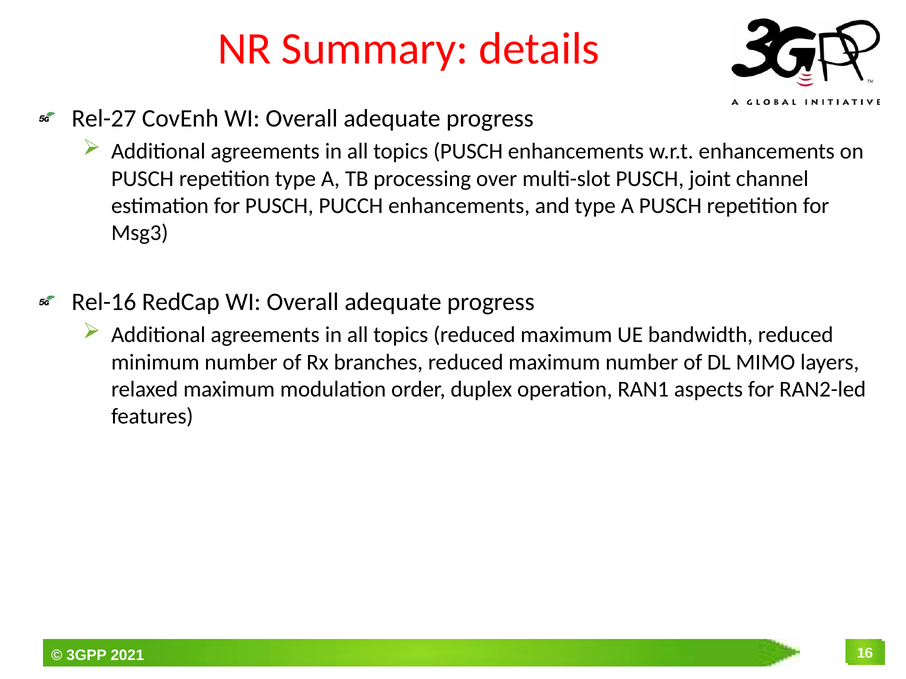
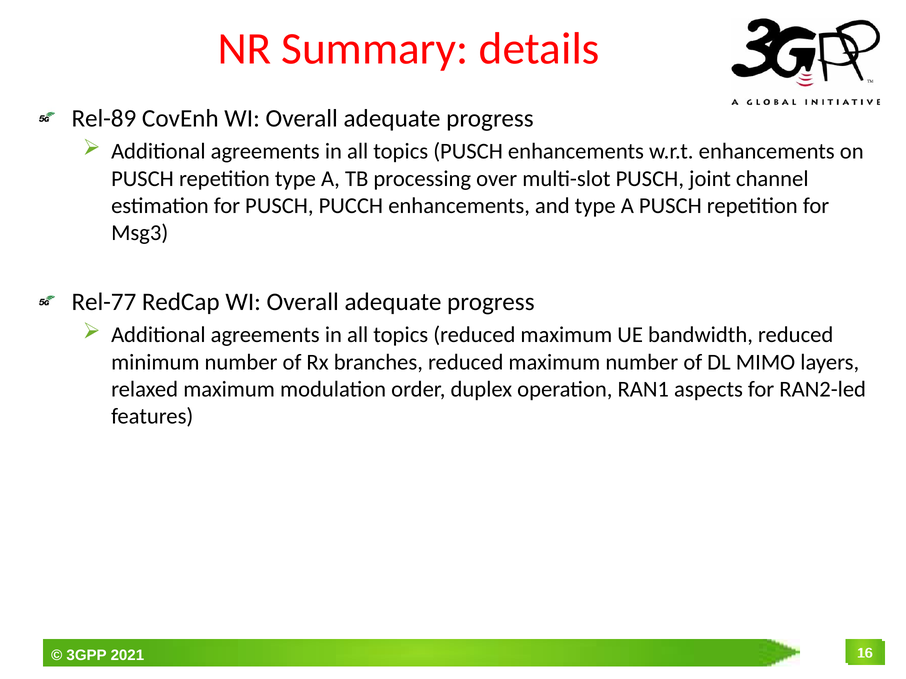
Rel-27: Rel-27 -> Rel-89
Rel-16: Rel-16 -> Rel-77
